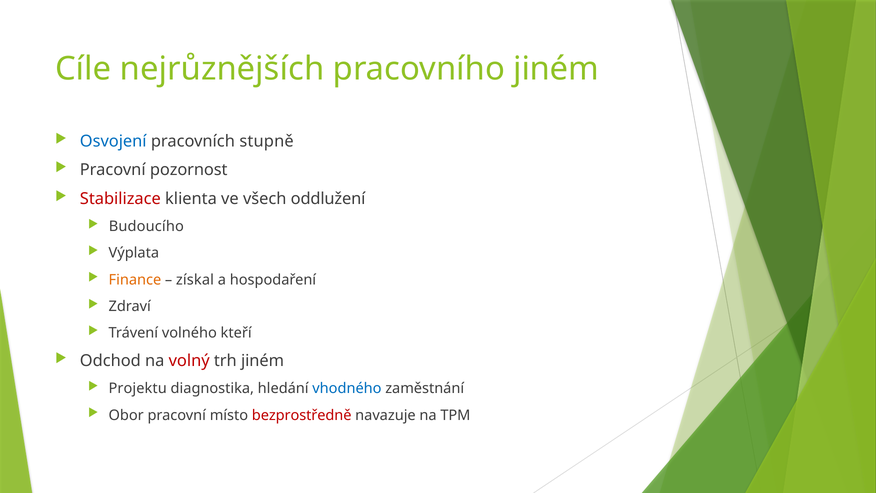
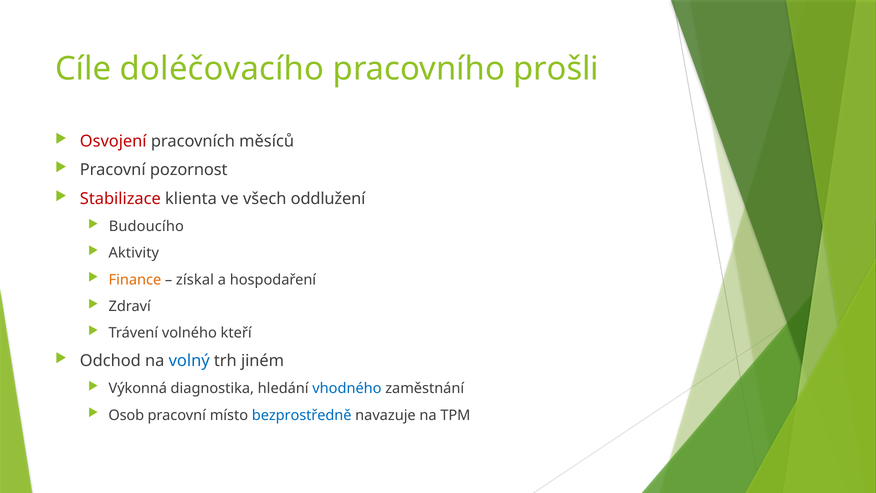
nejrůznějších: nejrůznějších -> doléčovacího
pracovního jiném: jiném -> prošli
Osvojení colour: blue -> red
stupně: stupně -> měsíců
Výplata: Výplata -> Aktivity
volný colour: red -> blue
Projektu: Projektu -> Výkonná
Obor: Obor -> Osob
bezprostředně colour: red -> blue
